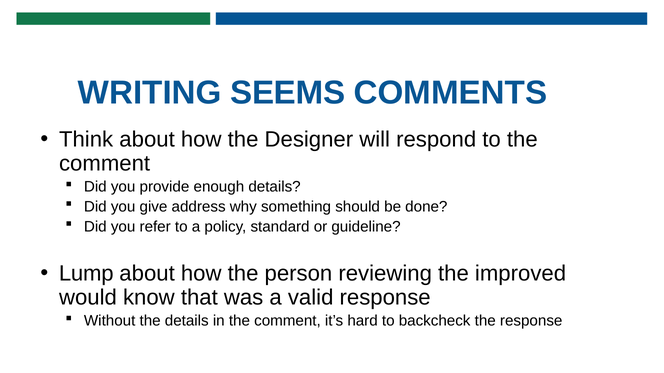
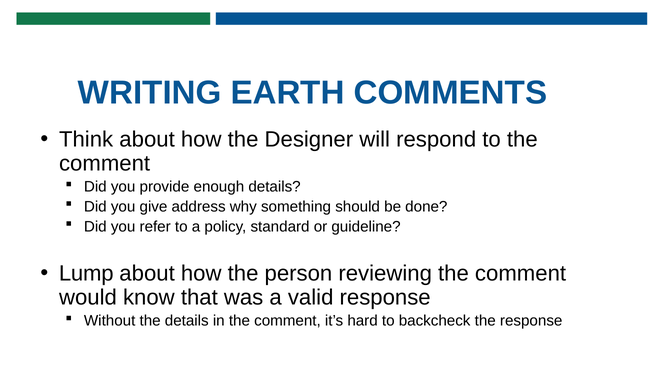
SEEMS: SEEMS -> EARTH
reviewing the improved: improved -> comment
